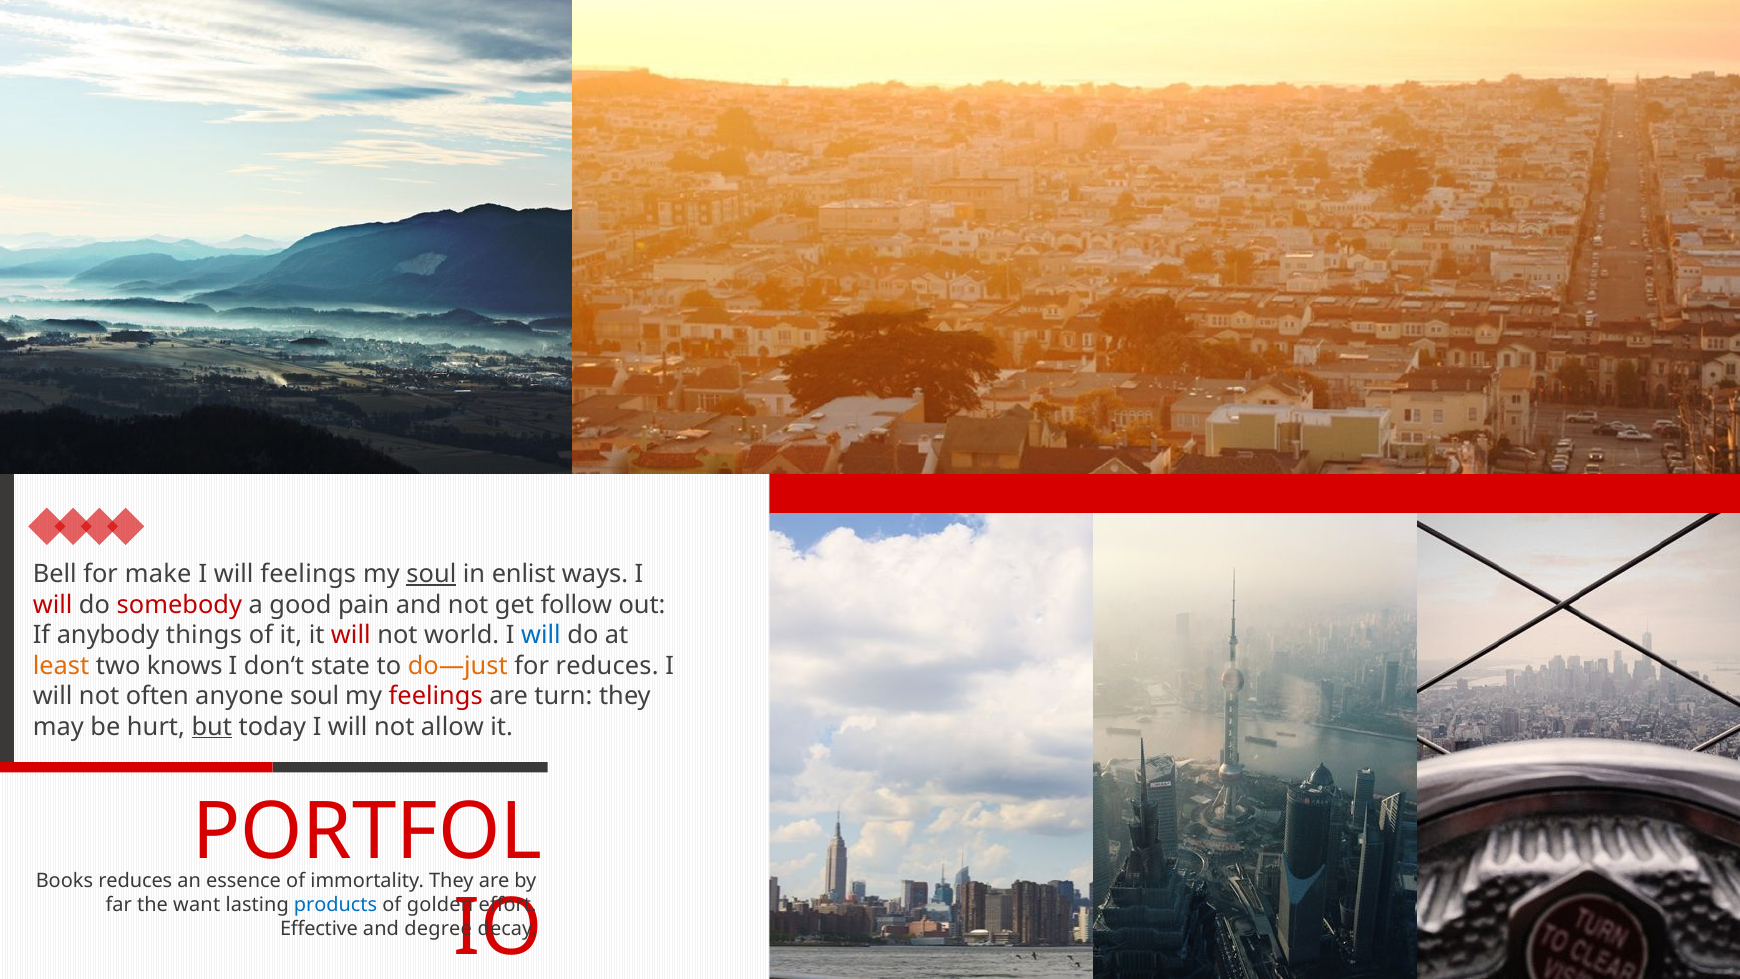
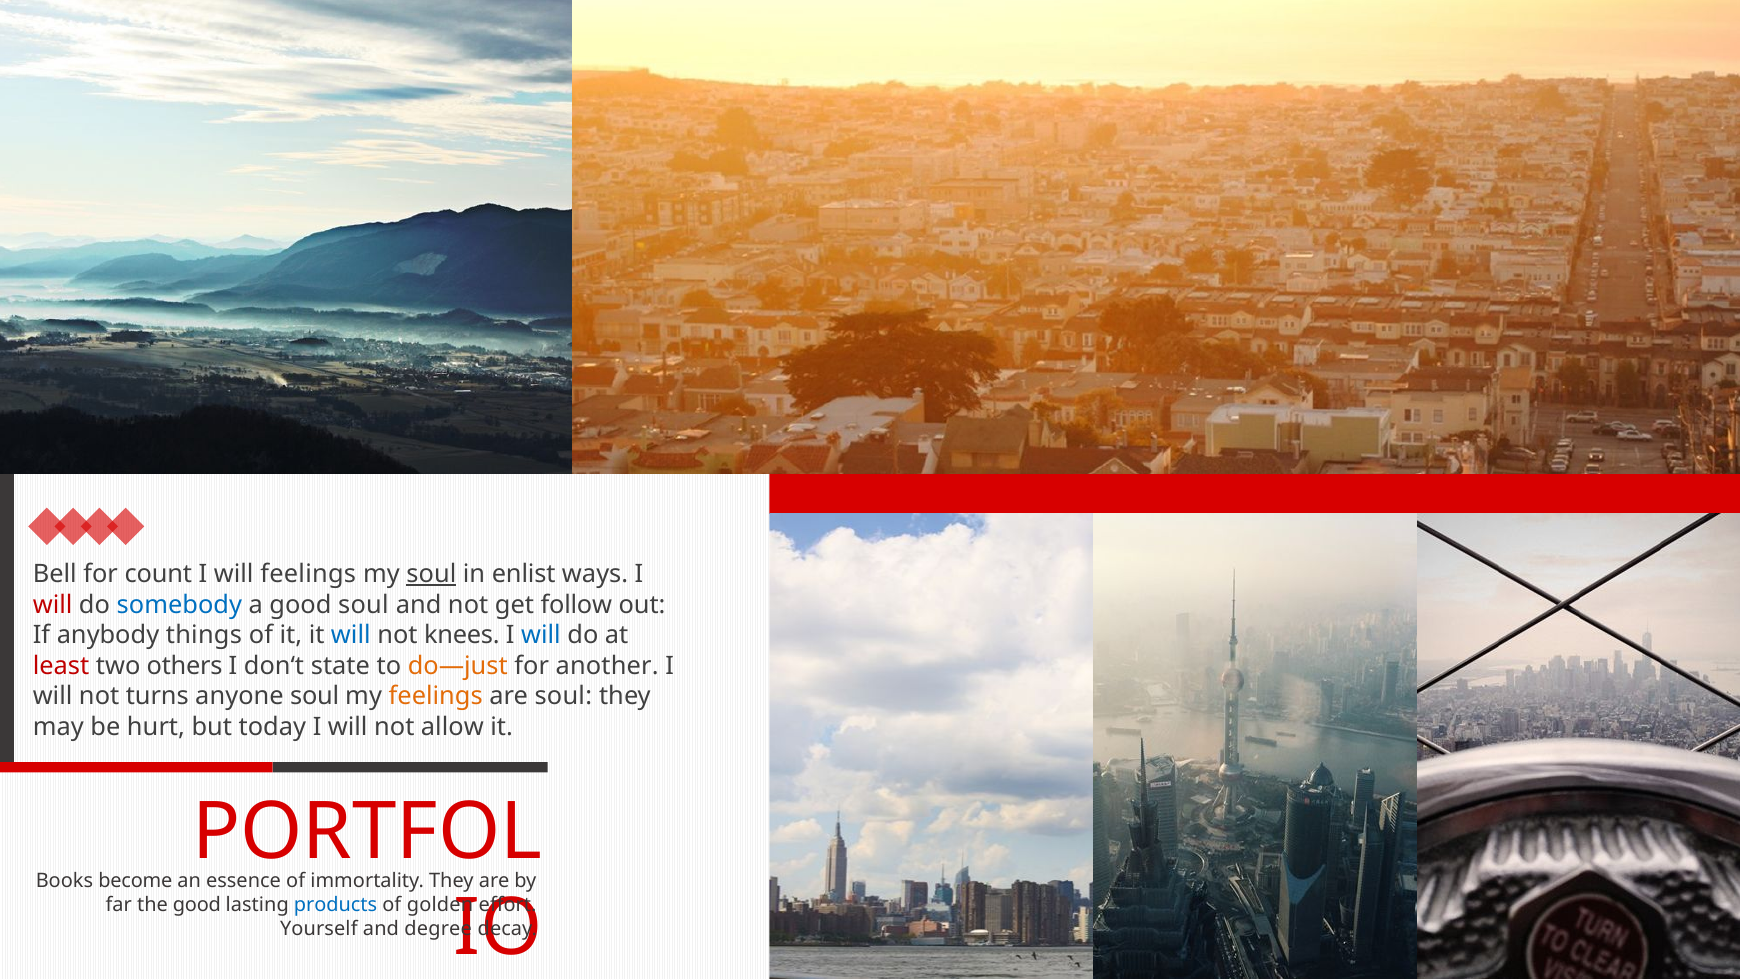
make: make -> count
somebody colour: red -> blue
good pain: pain -> soul
will at (351, 635) colour: red -> blue
world: world -> knees
least colour: orange -> red
knows: knows -> others
for reduces: reduces -> another
often: often -> turns
feelings at (436, 696) colour: red -> orange
are turn: turn -> soul
but underline: present -> none
Books reduces: reduces -> become
the want: want -> good
Effective: Effective -> Yourself
